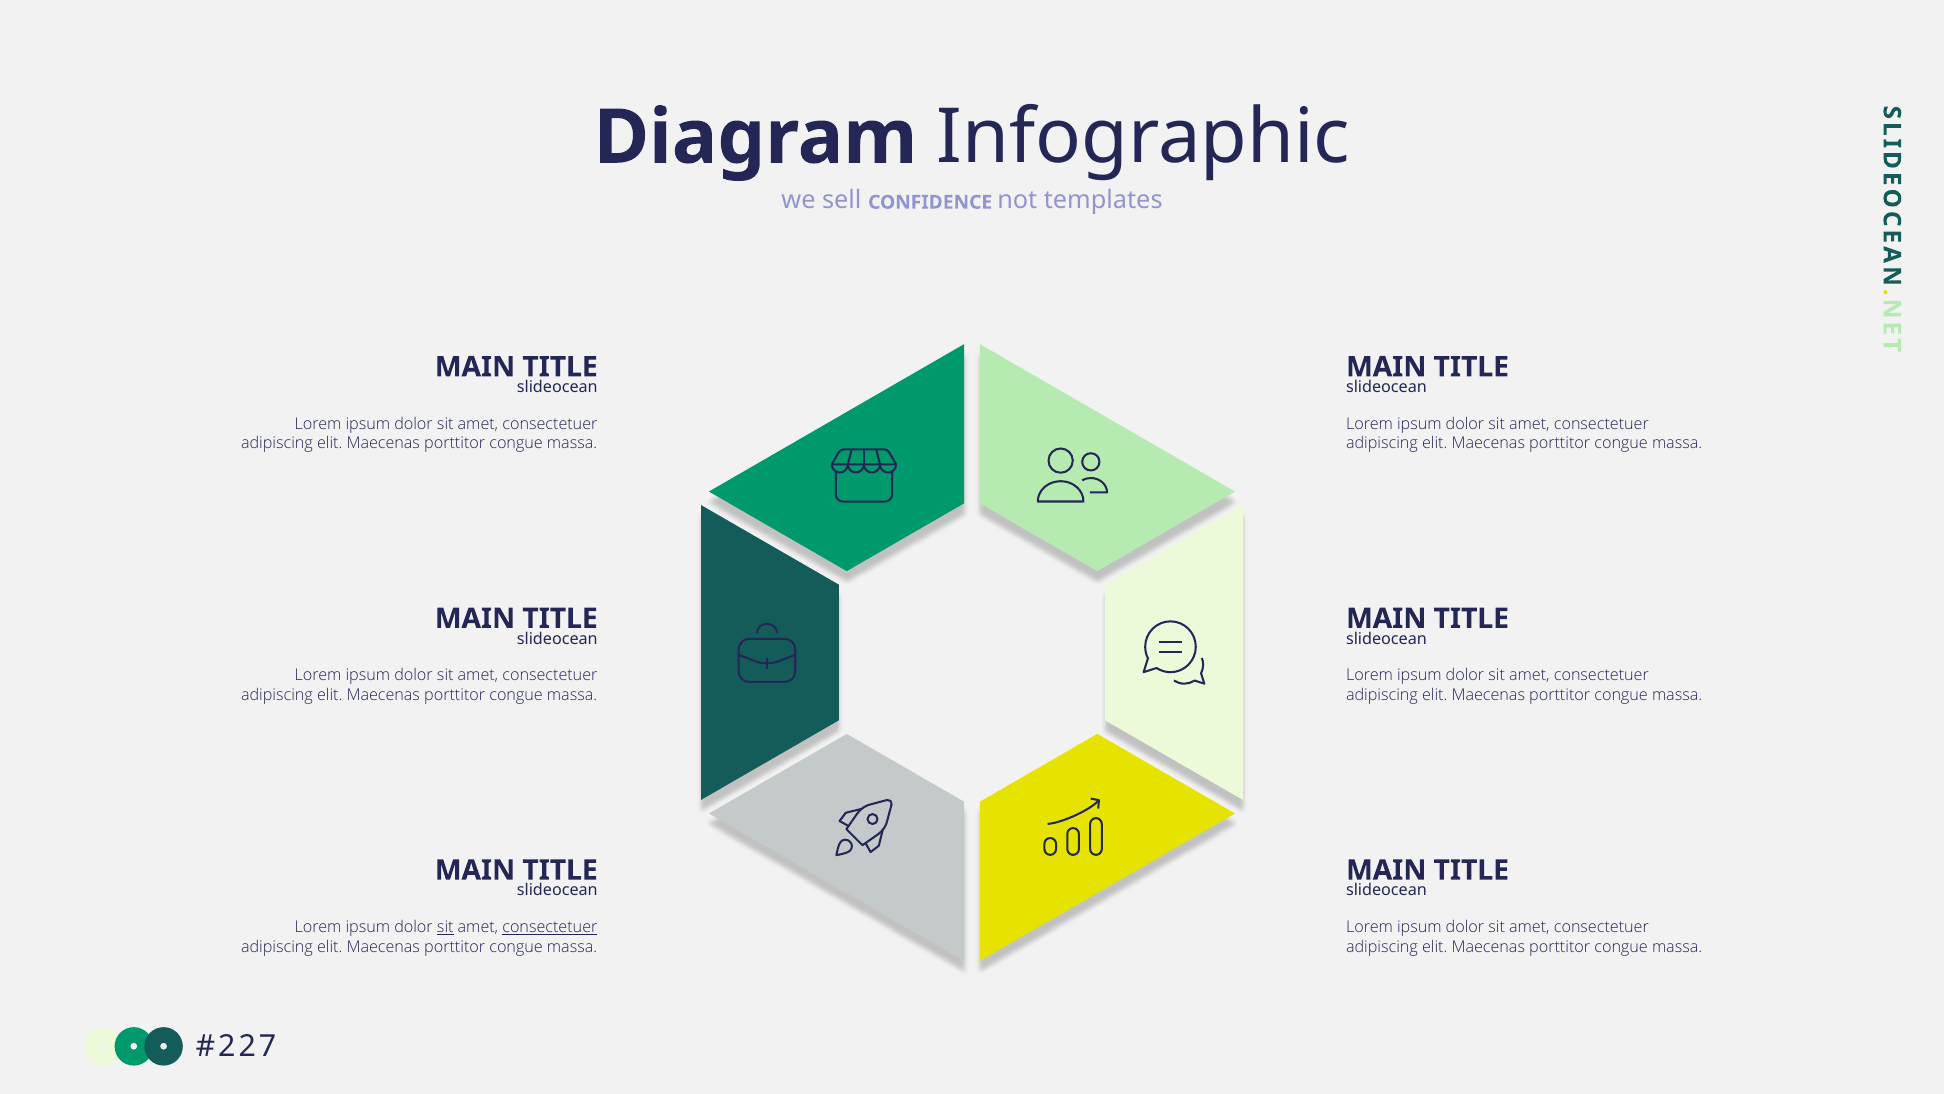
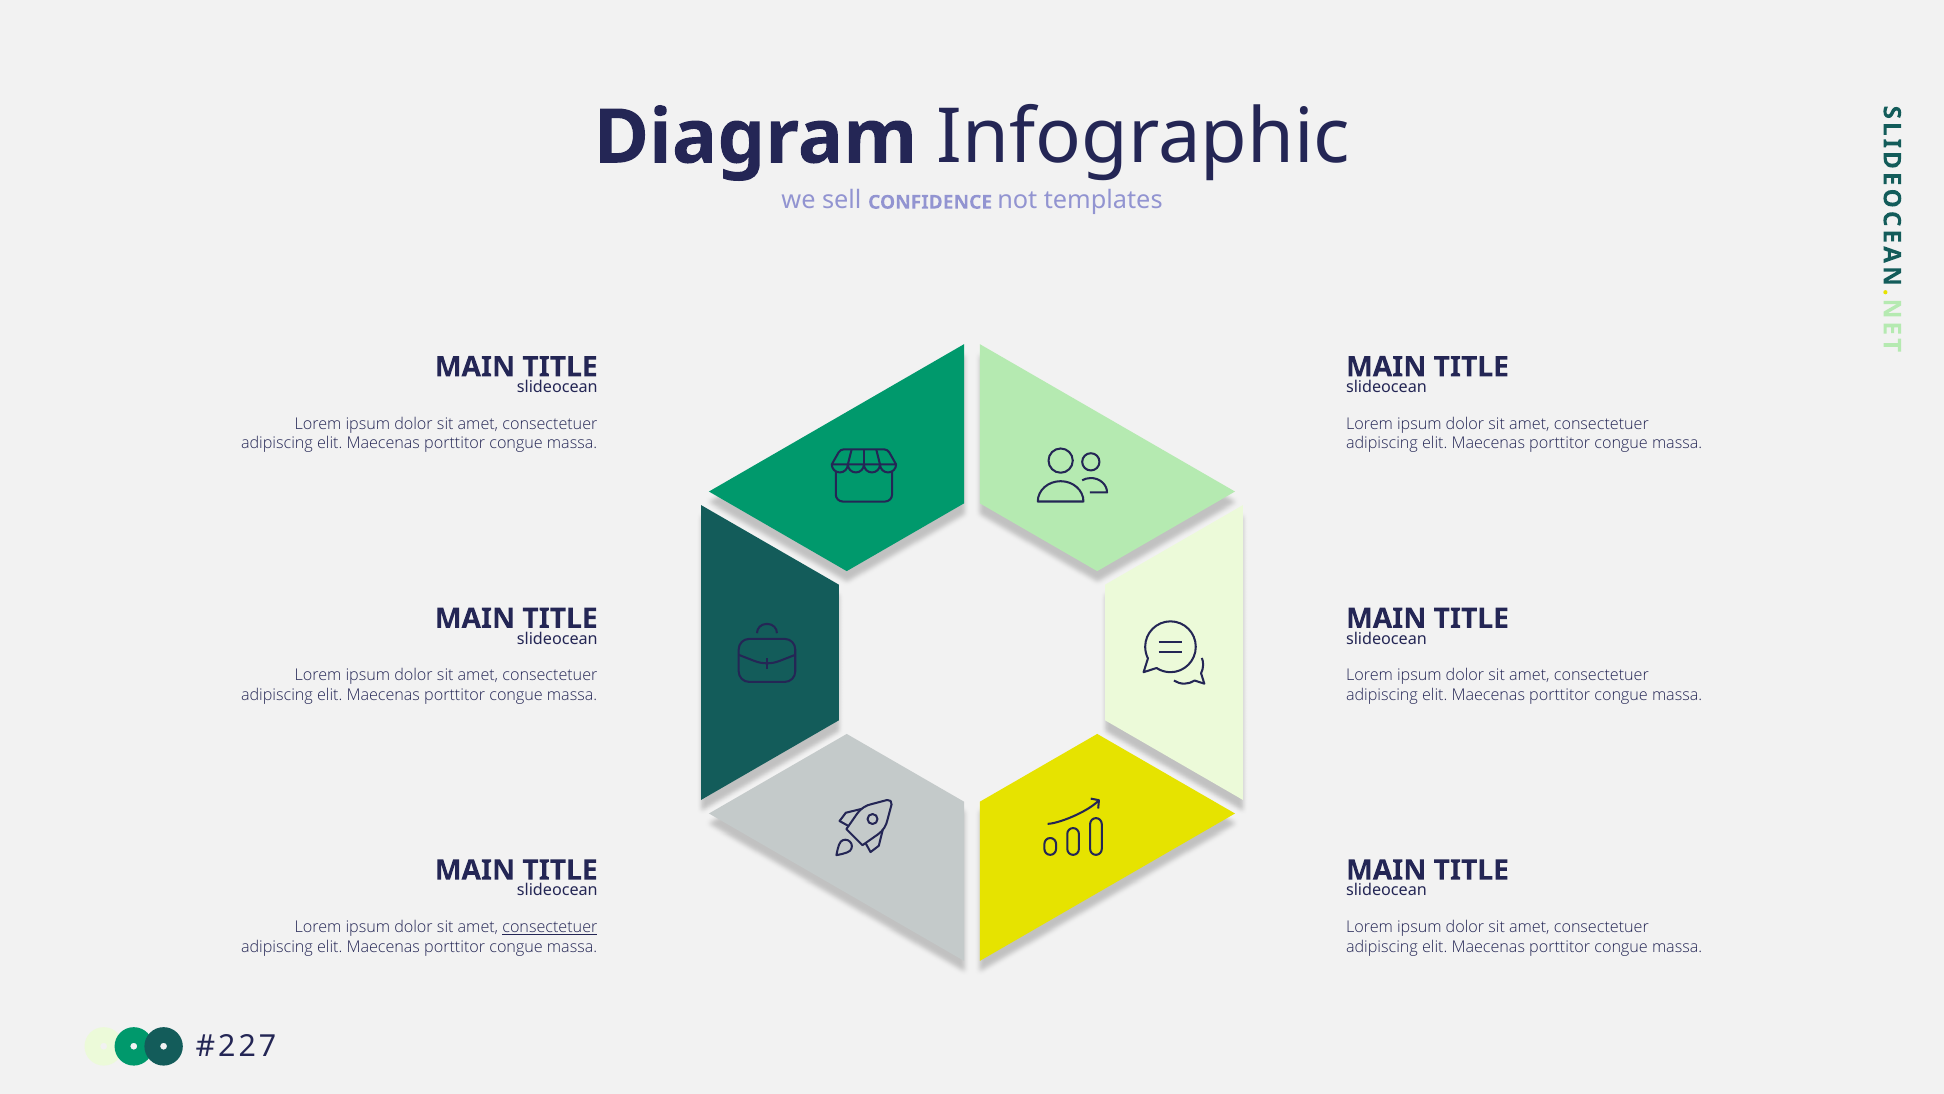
sit at (445, 927) underline: present -> none
